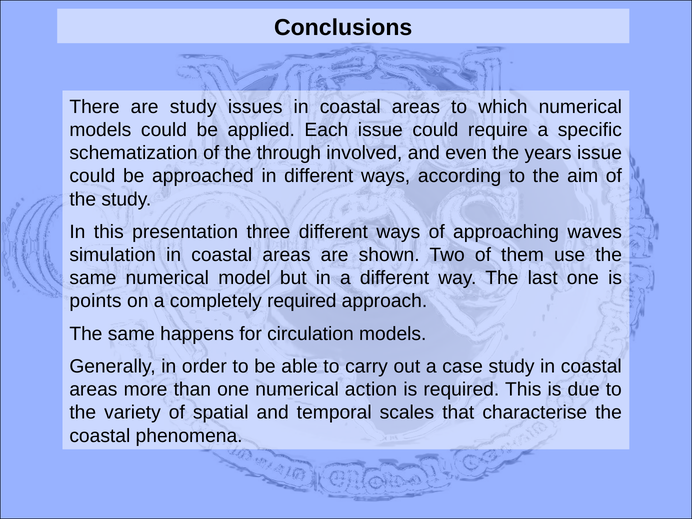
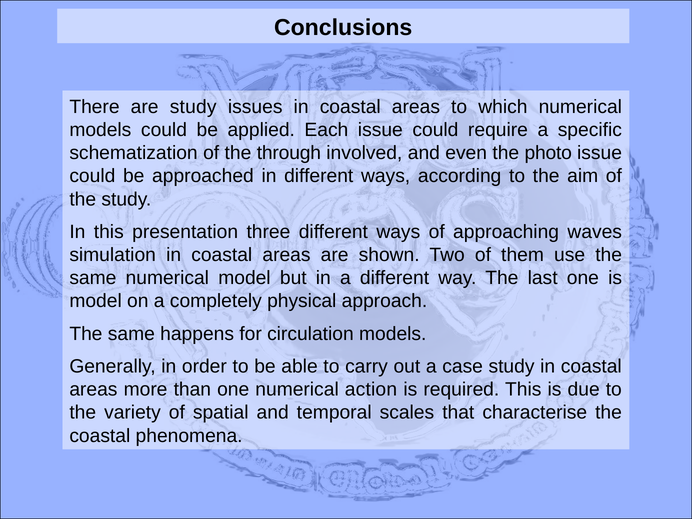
years: years -> photo
points at (95, 301): points -> model
completely required: required -> physical
